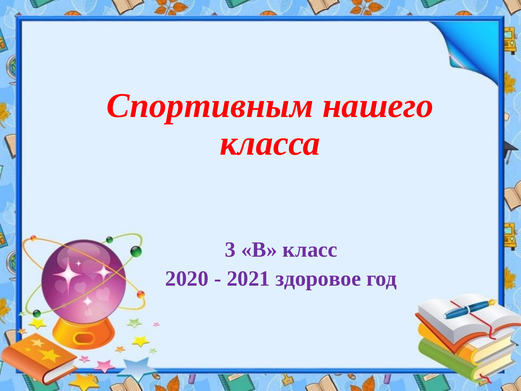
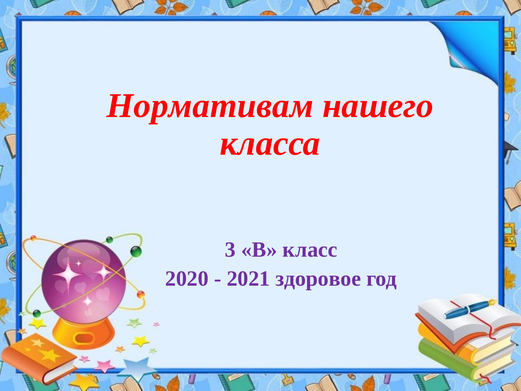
Спортивным: Спортивным -> Нормативам
